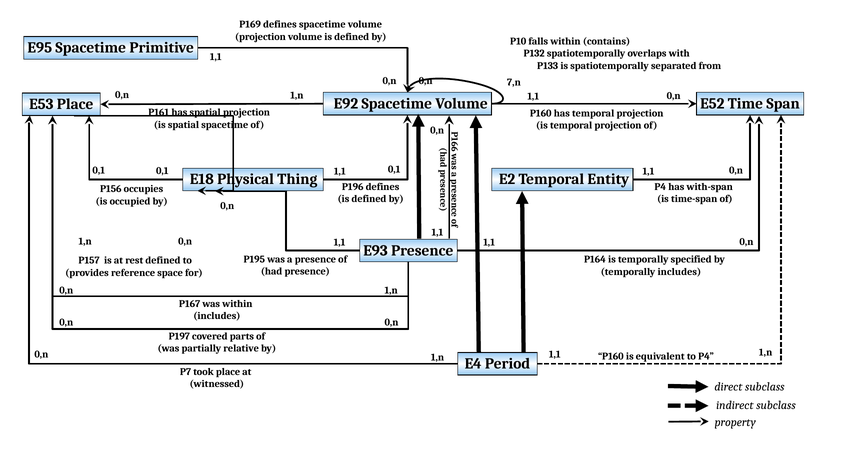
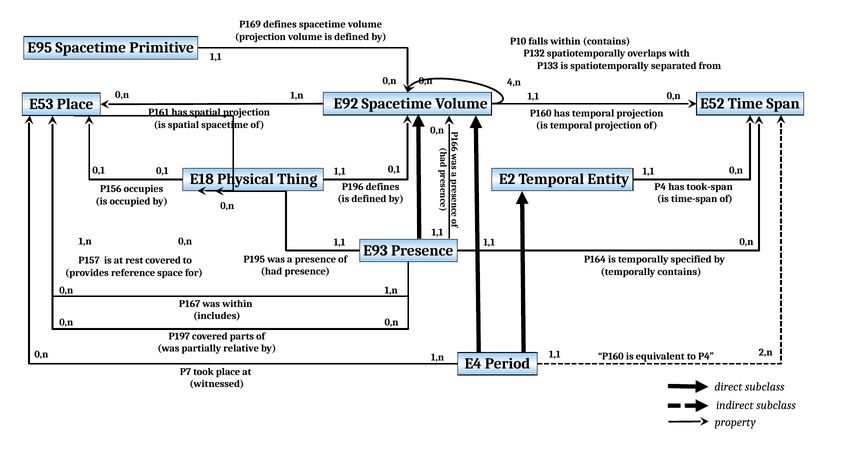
7,n: 7,n -> 4,n
with-span: with-span -> took-span
rest defined: defined -> covered
temporally includes: includes -> contains
1,1 1,n: 1,n -> 2,n
